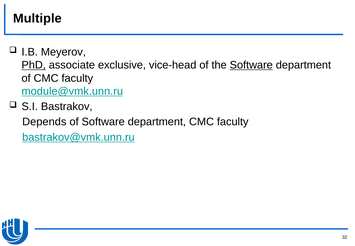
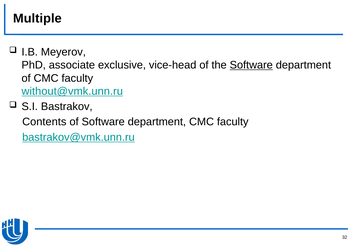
PhD underline: present -> none
module@vmk.unn.ru: module@vmk.unn.ru -> without@vmk.unn.ru
Depends: Depends -> Contents
